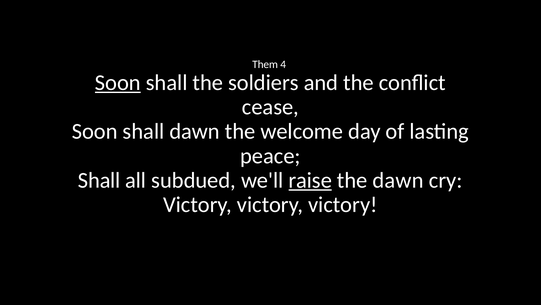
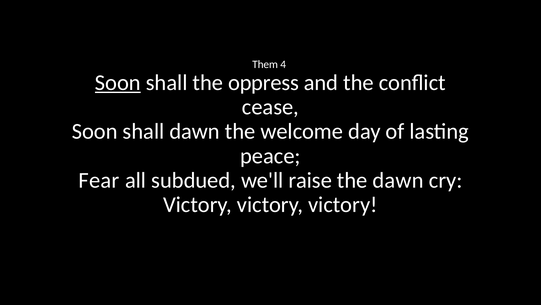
soldiers: soldiers -> oppress
Shall at (99, 180): Shall -> Fear
raise underline: present -> none
